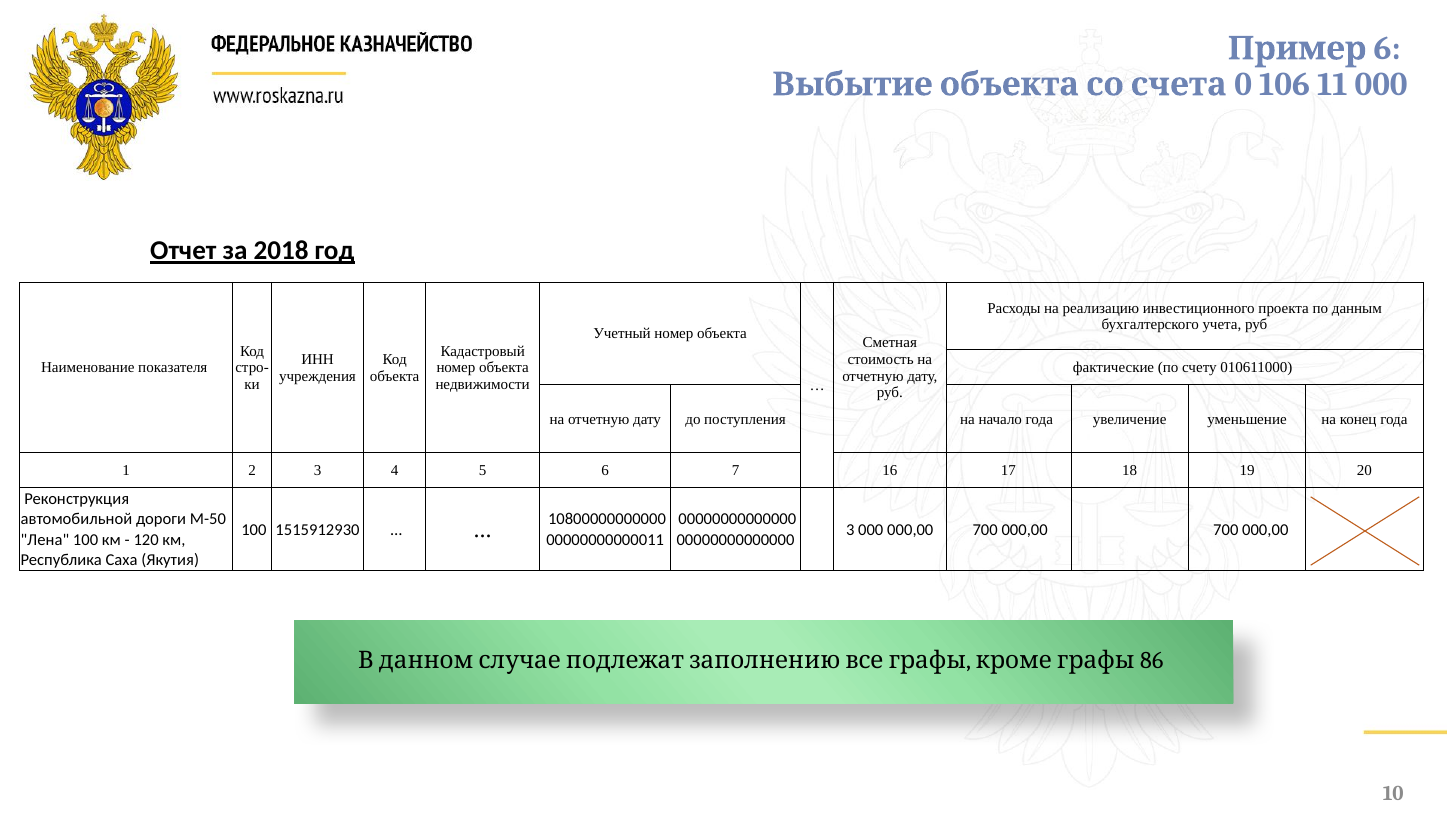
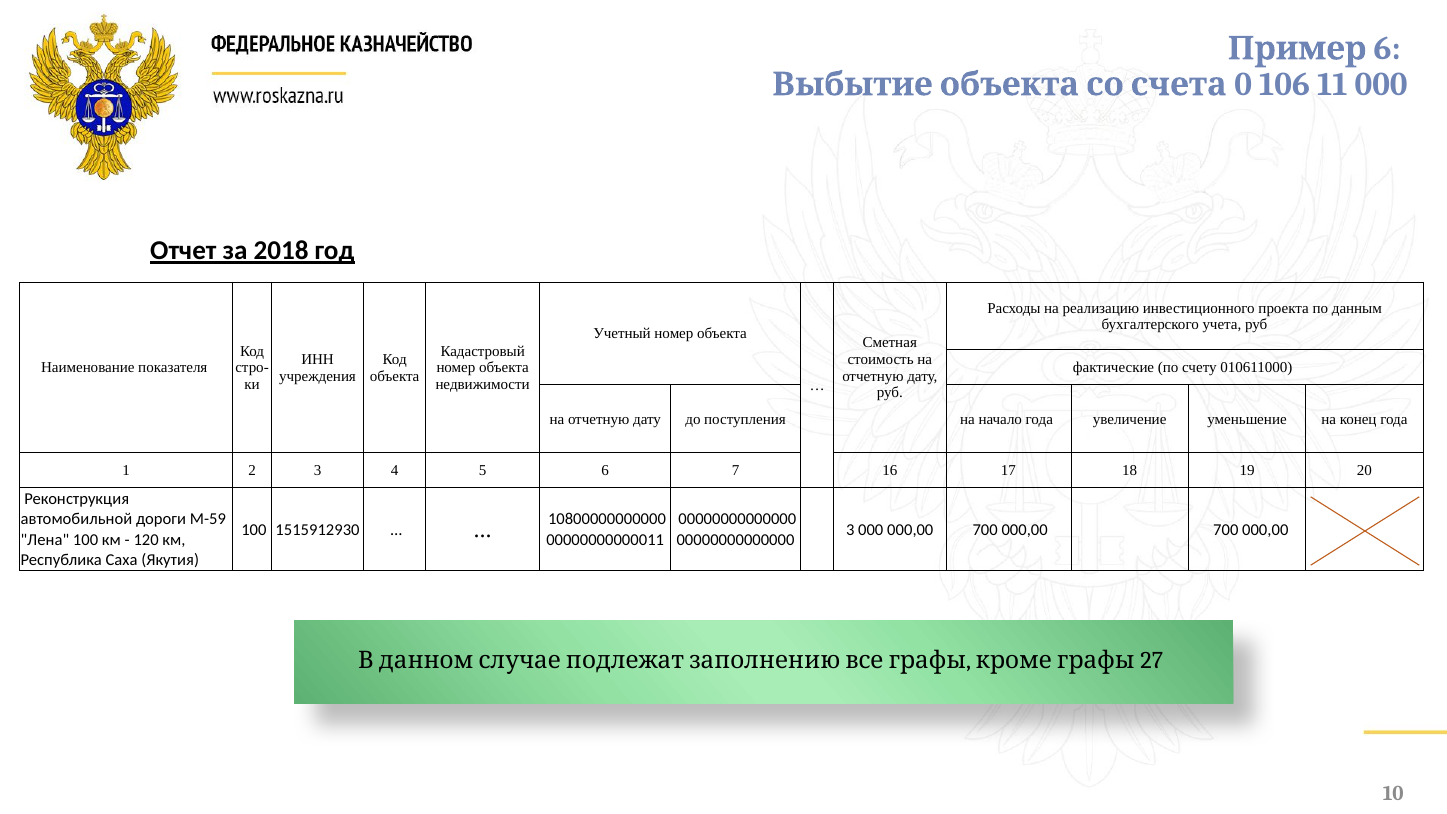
М-50: М-50 -> М-59
86: 86 -> 27
